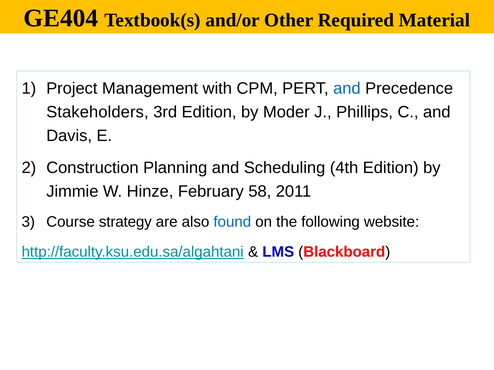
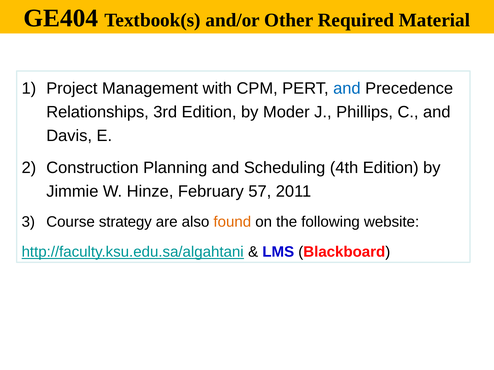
Stakeholders: Stakeholders -> Relationships
58: 58 -> 57
found colour: blue -> orange
